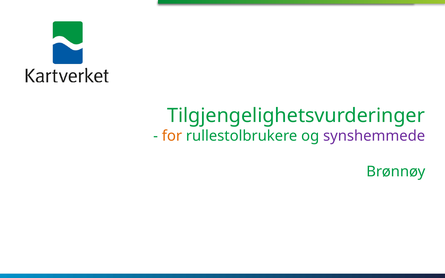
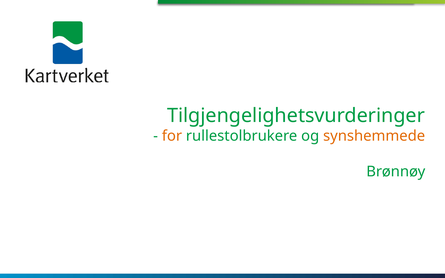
synshemmede colour: purple -> orange
